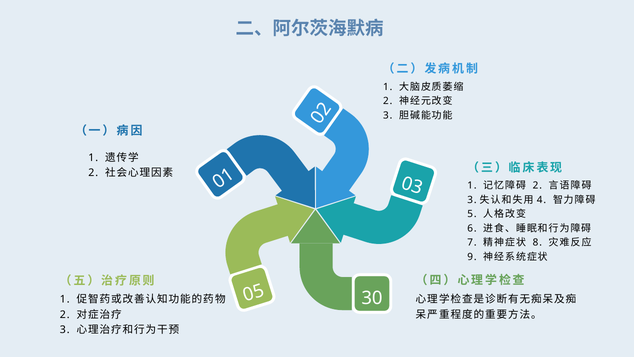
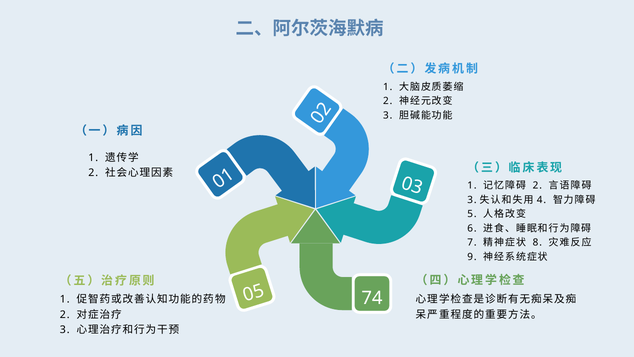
30: 30 -> 74
